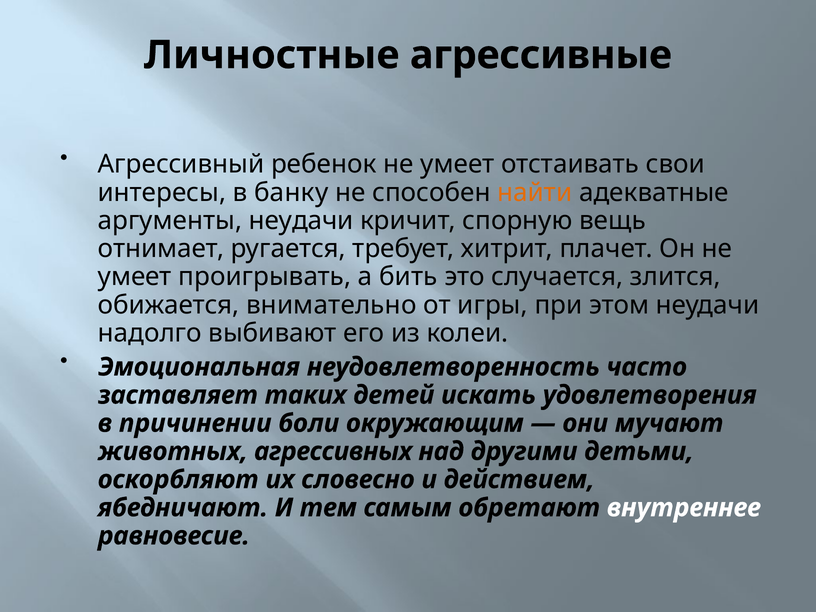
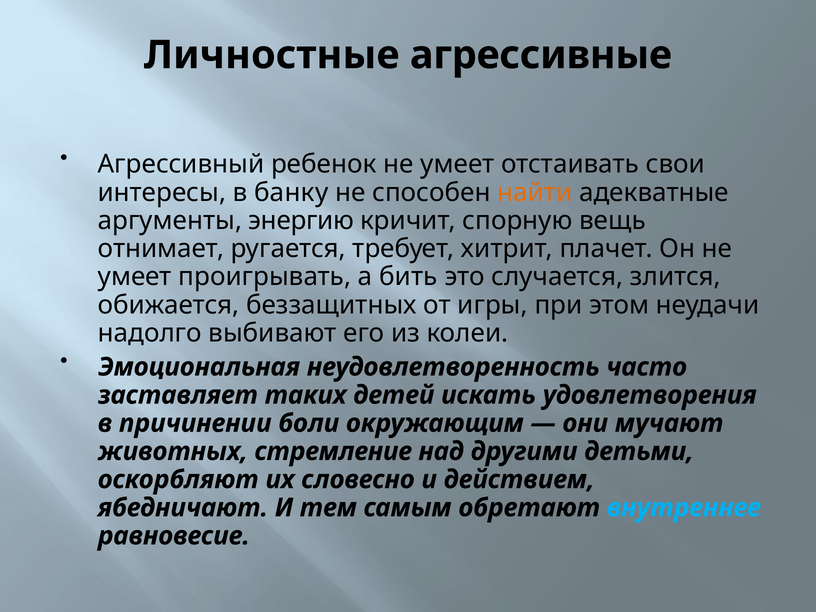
аргументы неудачи: неудачи -> энергию
внимательно: внимательно -> беззащитных
агрессивных: агрессивных -> стремление
внутреннее colour: white -> light blue
